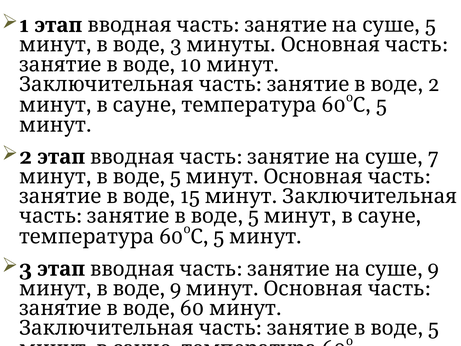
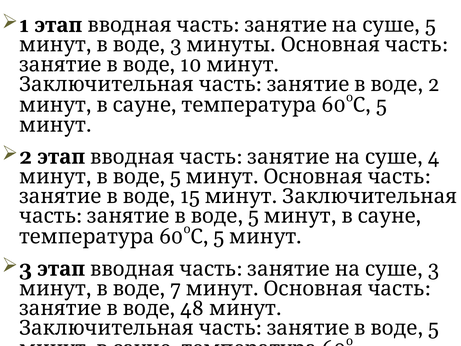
7: 7 -> 4
9 at (433, 269): 9 -> 3
9 at (176, 288): 9 -> 7
60 at (192, 308): 60 -> 48
